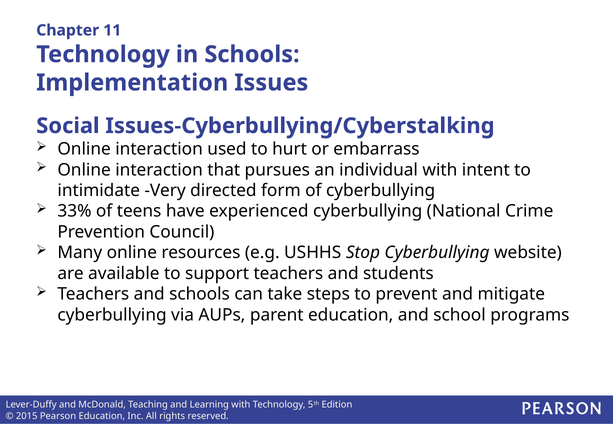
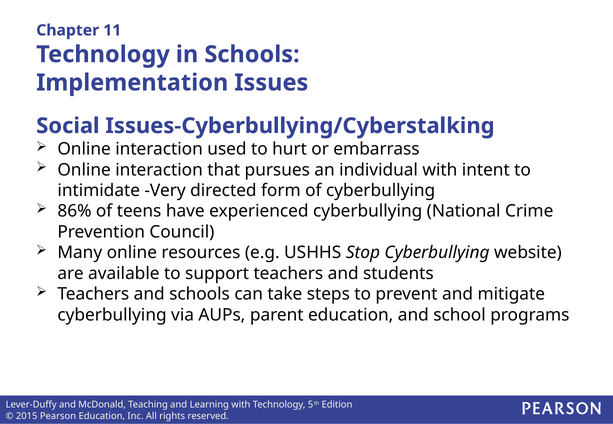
33%: 33% -> 86%
